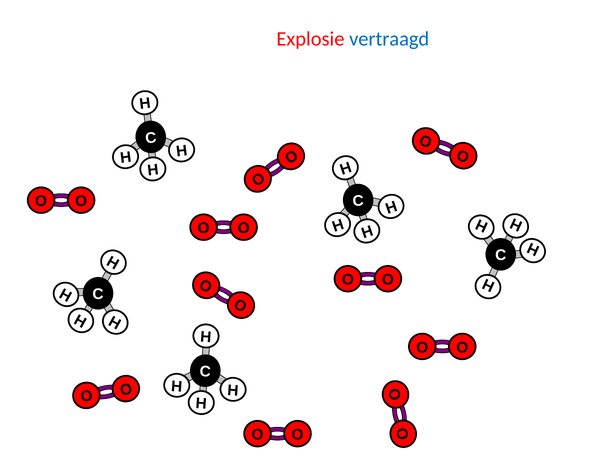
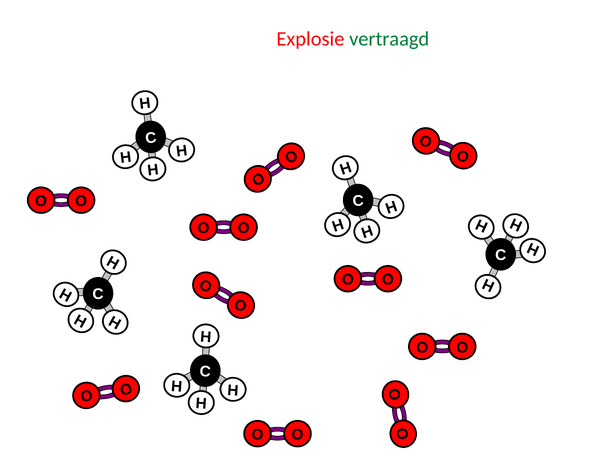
vertraagd colour: blue -> green
